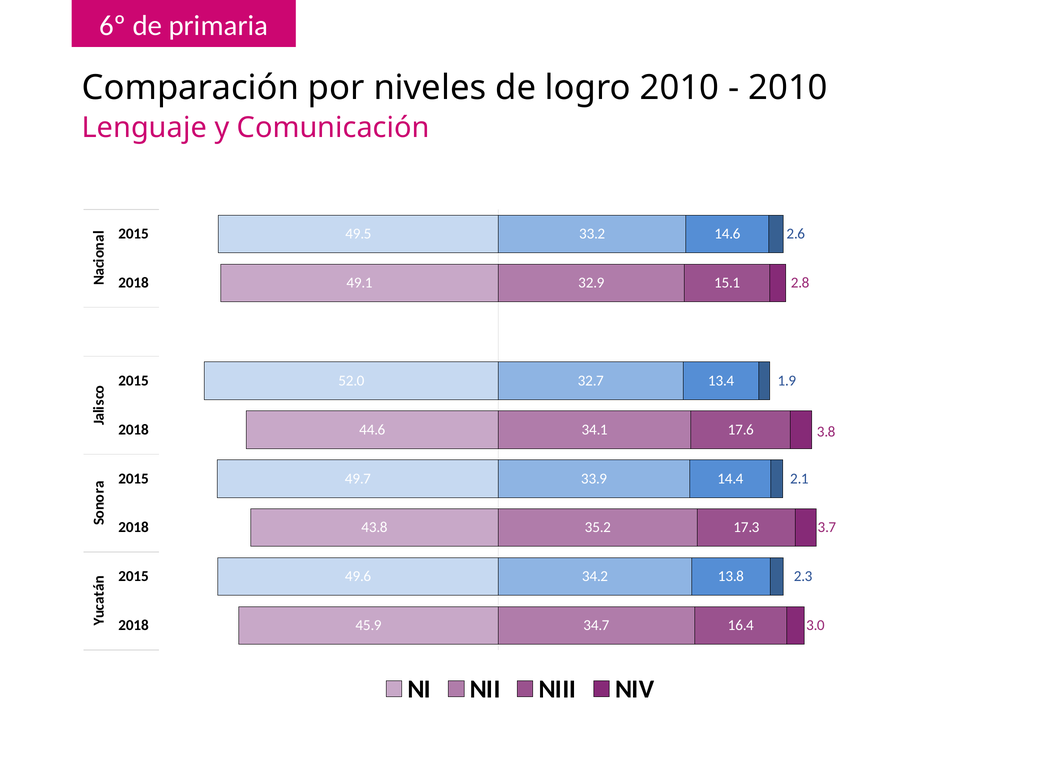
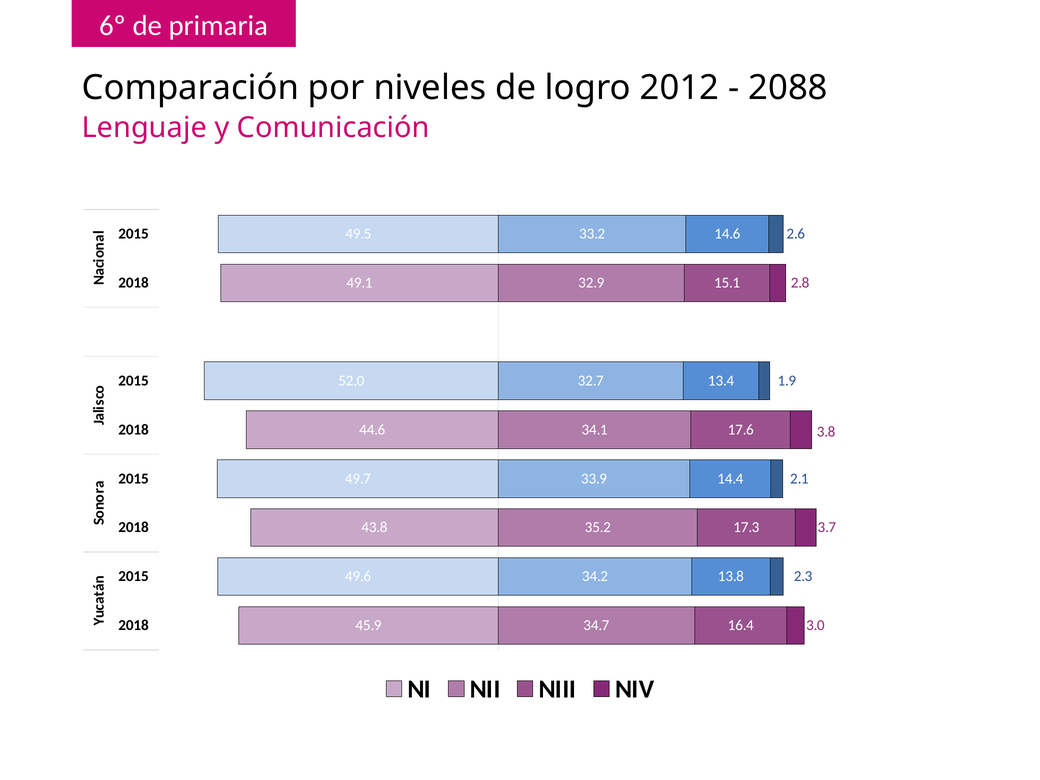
logro 2010: 2010 -> 2012
2010 at (788, 88): 2010 -> 2088
